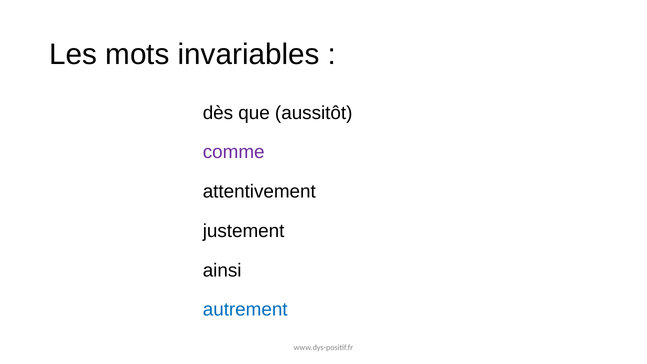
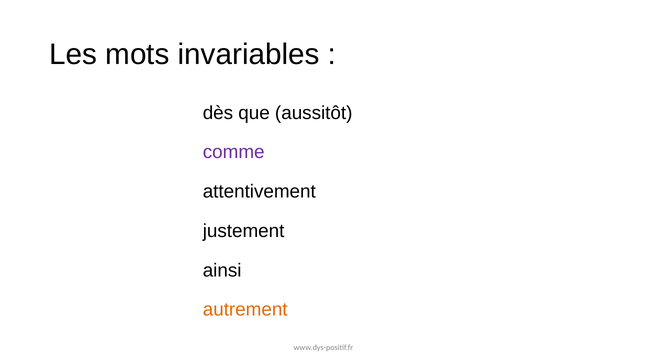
autrement colour: blue -> orange
